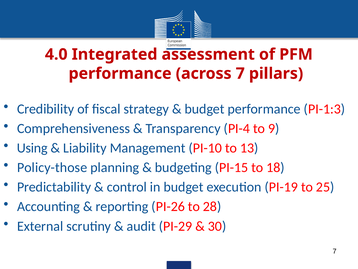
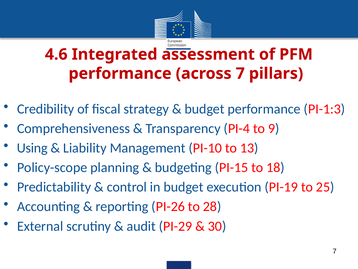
4.0: 4.0 -> 4.6
Policy-those: Policy-those -> Policy-scope
